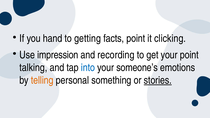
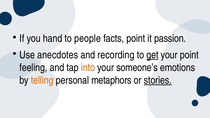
getting: getting -> people
clicking: clicking -> passion
impression: impression -> anecdotes
get underline: none -> present
talking: talking -> feeling
into colour: blue -> orange
something: something -> metaphors
